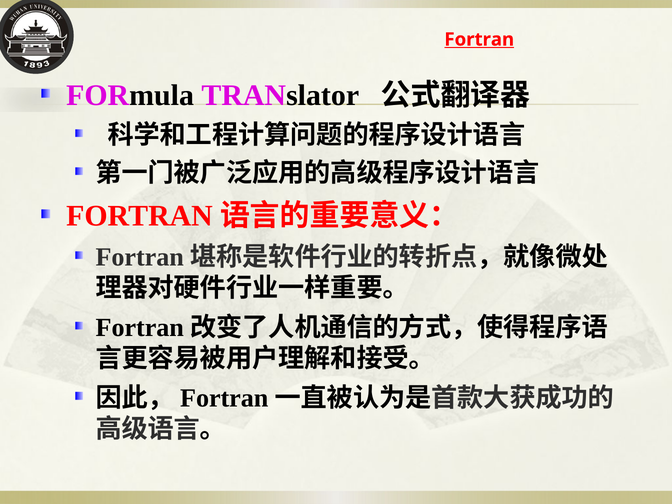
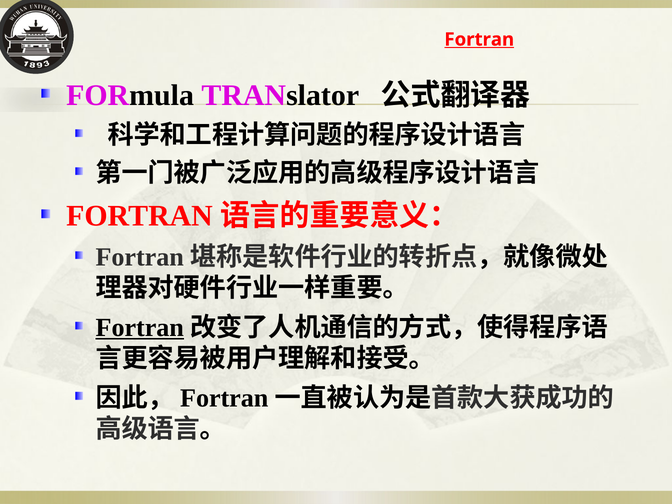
Fortran at (140, 327) underline: none -> present
